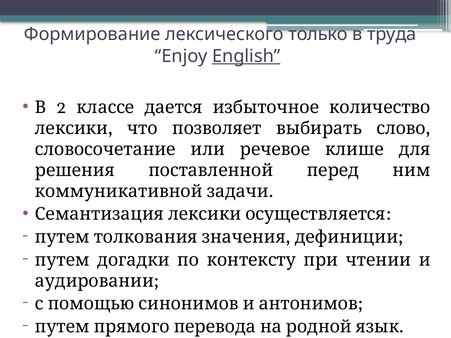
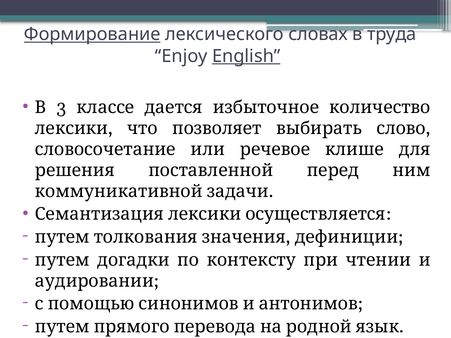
Формирование underline: none -> present
только: только -> словах
2: 2 -> 3
